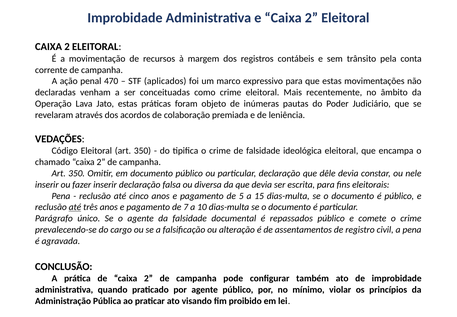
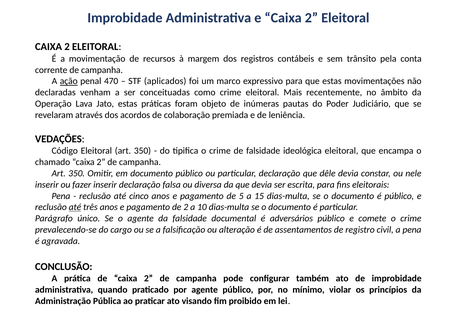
ação underline: none -> present
de 7: 7 -> 2
repassados: repassados -> adversários
